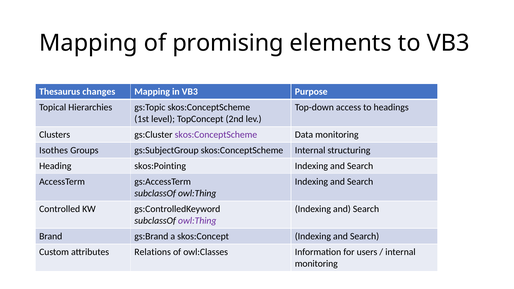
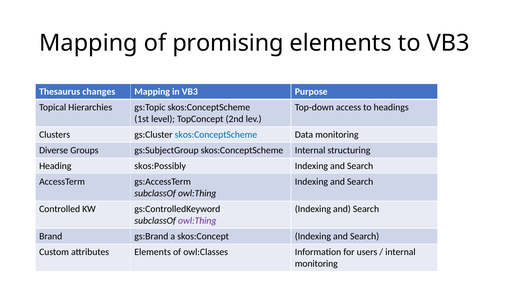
skos:ConceptScheme at (216, 135) colour: purple -> blue
Isothes: Isothes -> Diverse
skos:Pointing: skos:Pointing -> skos:Possibly
attributes Relations: Relations -> Elements
